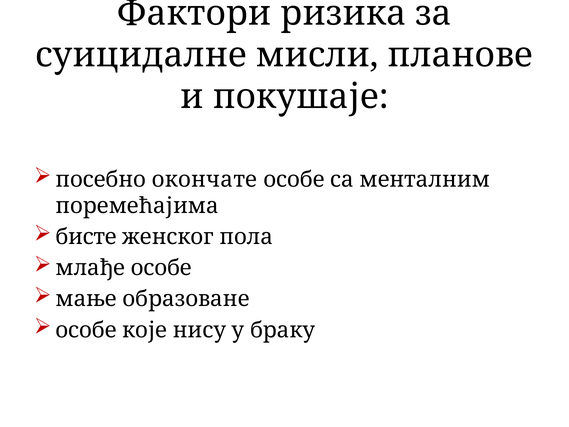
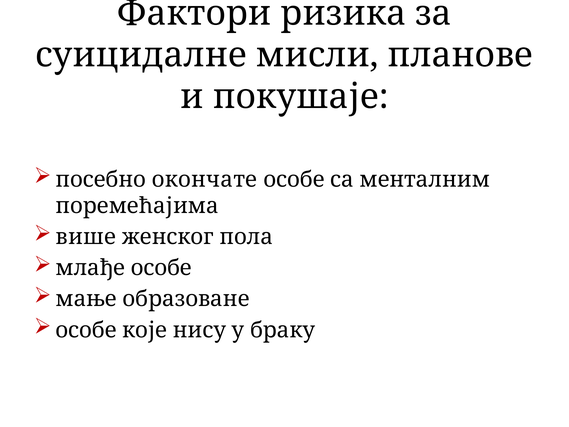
бисте: бисте -> више
